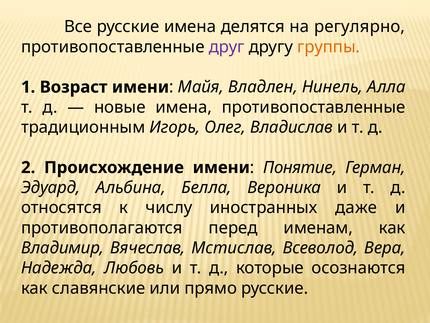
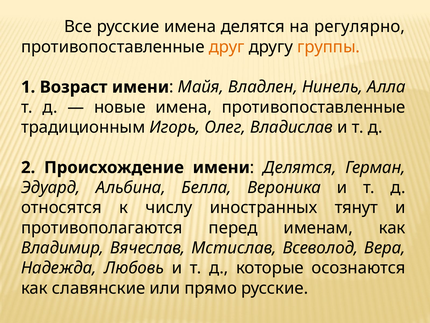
друг colour: purple -> orange
Понятие at (300, 167): Понятие -> Делятся
даже: даже -> тянут
